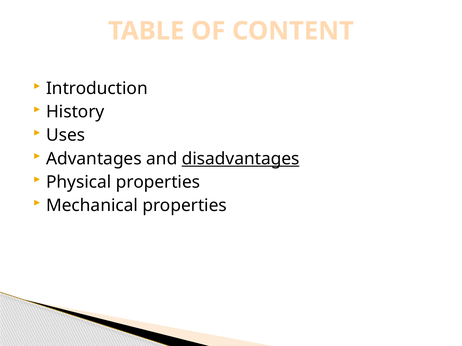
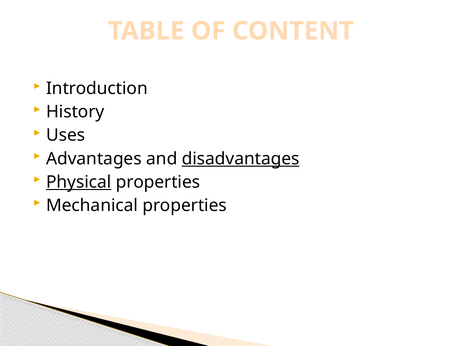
Physical underline: none -> present
